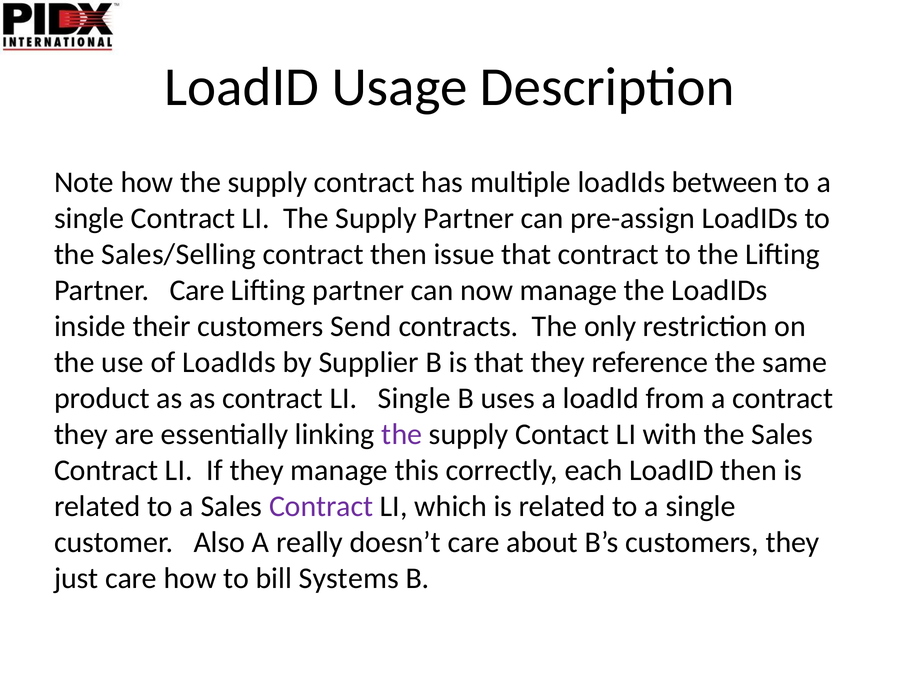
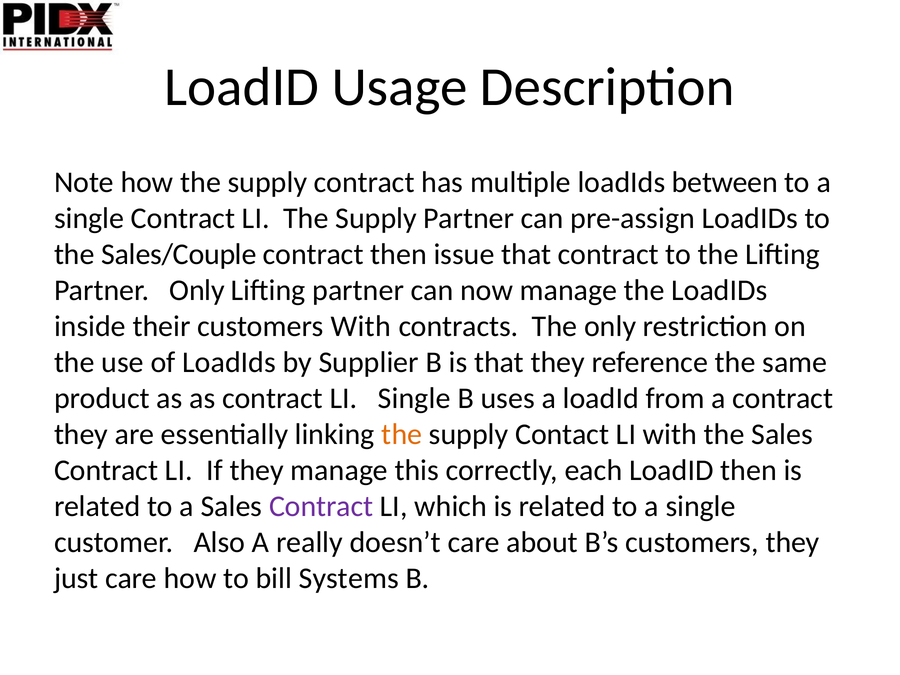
Sales/Selling: Sales/Selling -> Sales/Couple
Partner Care: Care -> Only
customers Send: Send -> With
the at (402, 434) colour: purple -> orange
